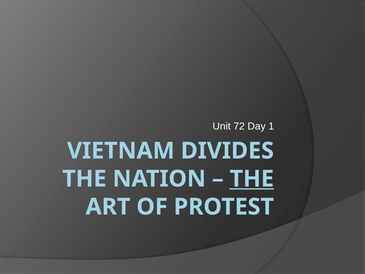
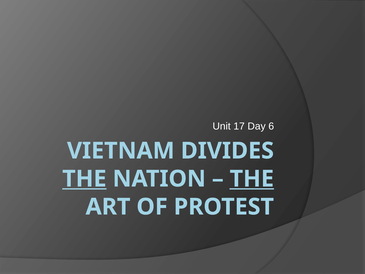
72: 72 -> 17
1: 1 -> 6
THE at (84, 179) underline: none -> present
